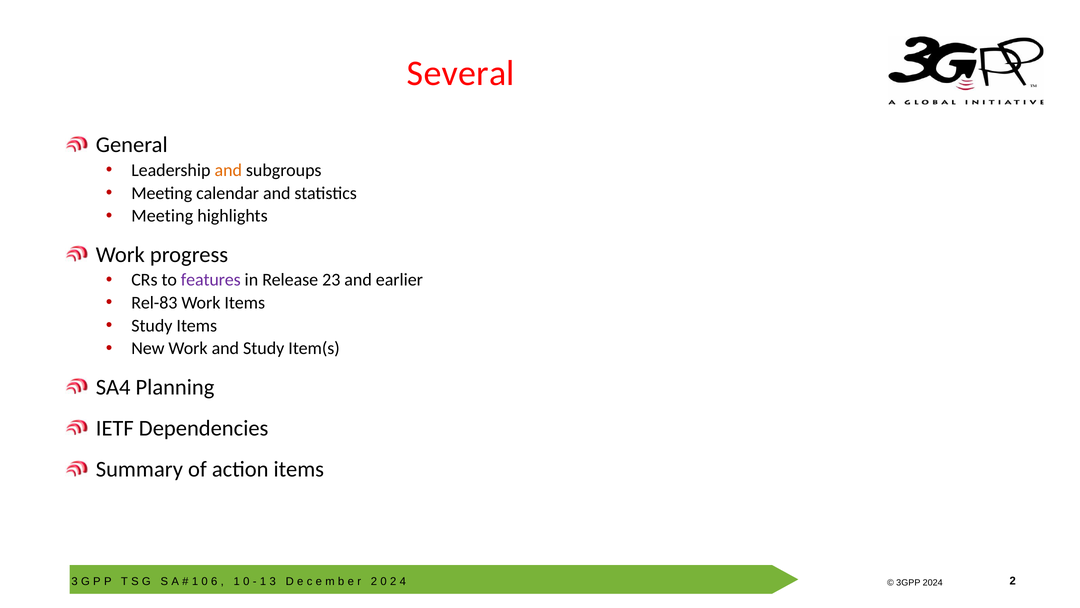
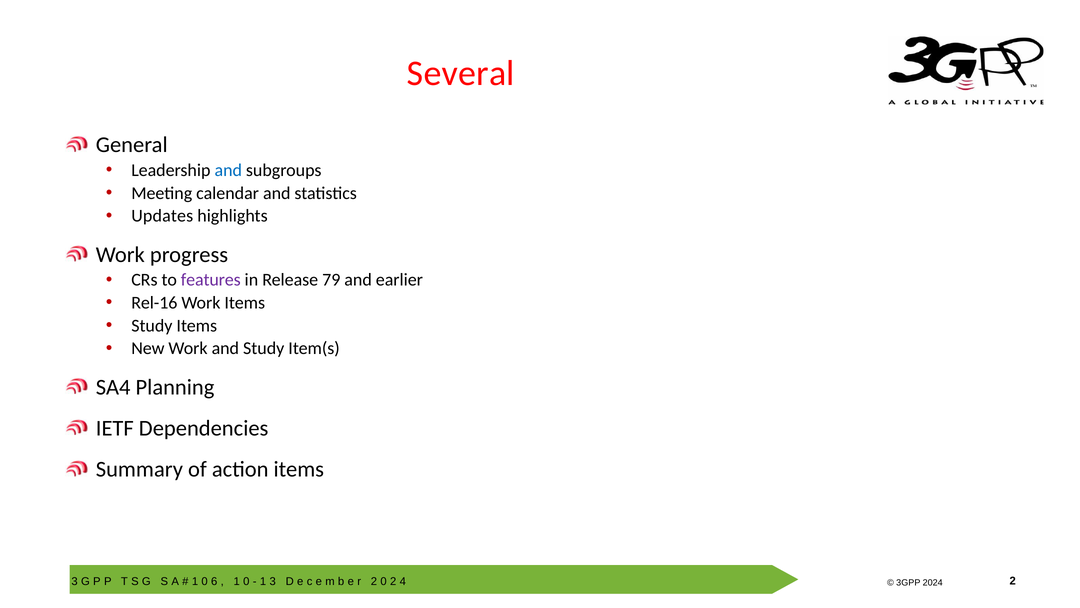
and at (228, 170) colour: orange -> blue
Meeting at (162, 216): Meeting -> Updates
23: 23 -> 79
Rel-83: Rel-83 -> Rel-16
